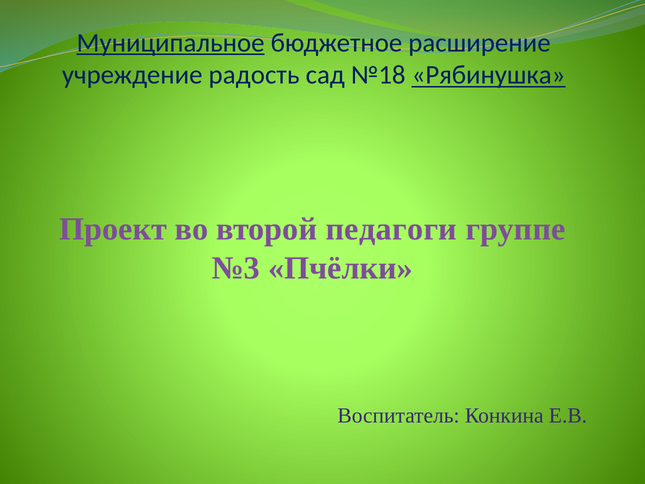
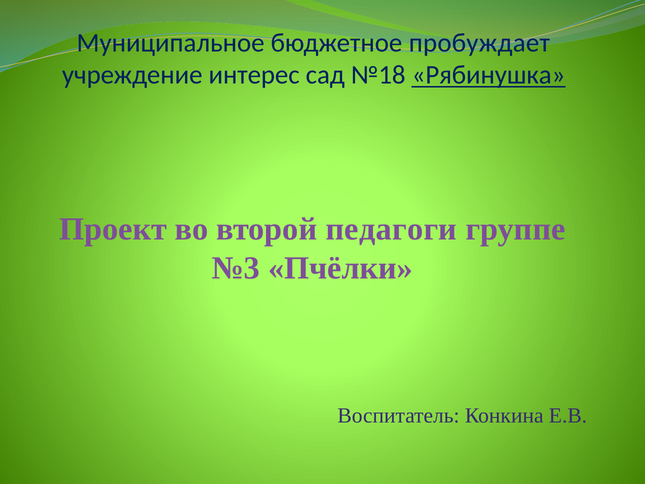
Муниципальное underline: present -> none
расширение: расширение -> пробуждает
радость: радость -> интерес
